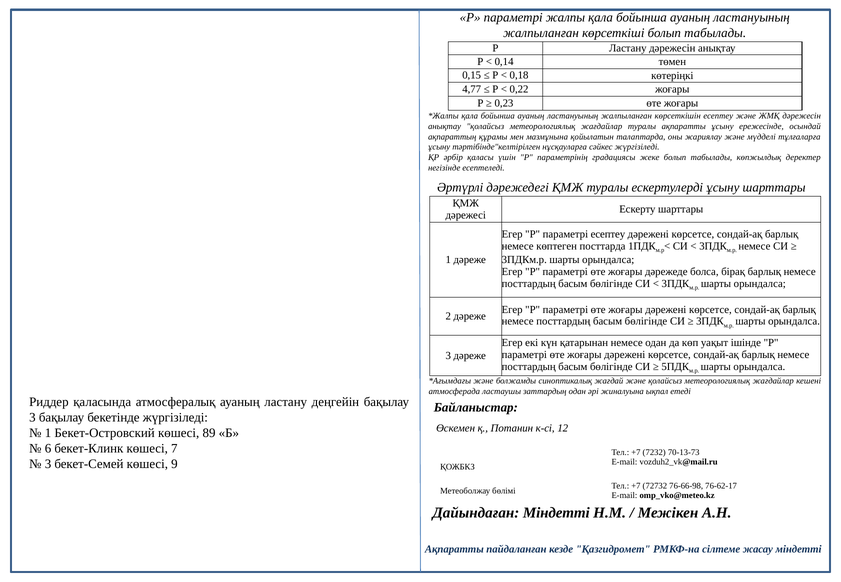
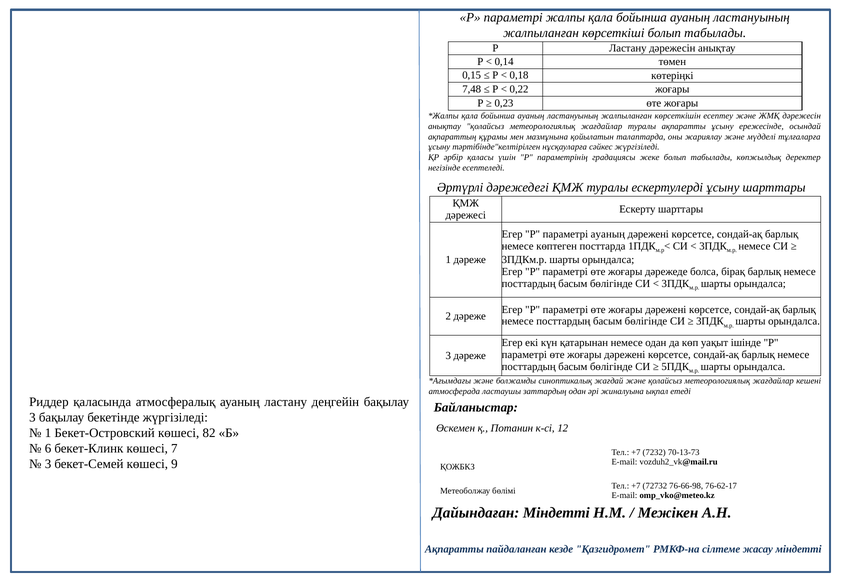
4,77: 4,77 -> 7,48
параметрі есептеу: есептеу -> ауаның
89: 89 -> 82
